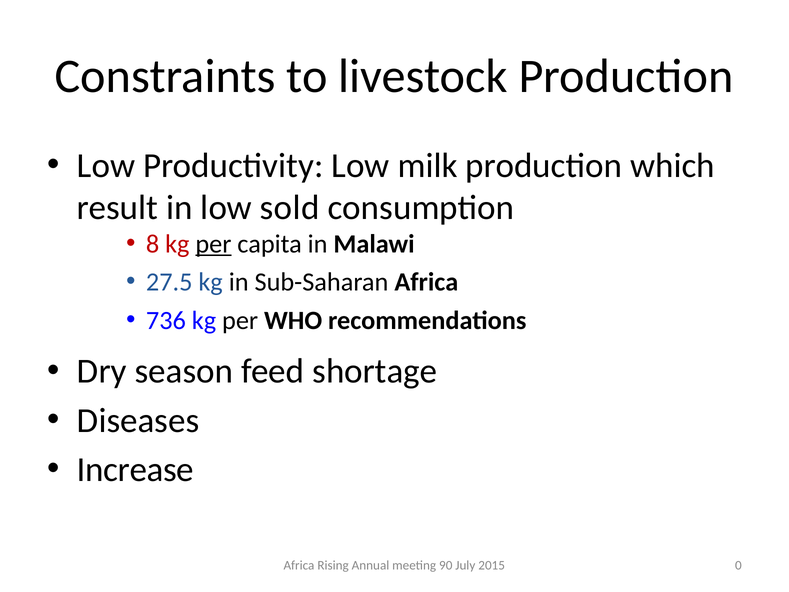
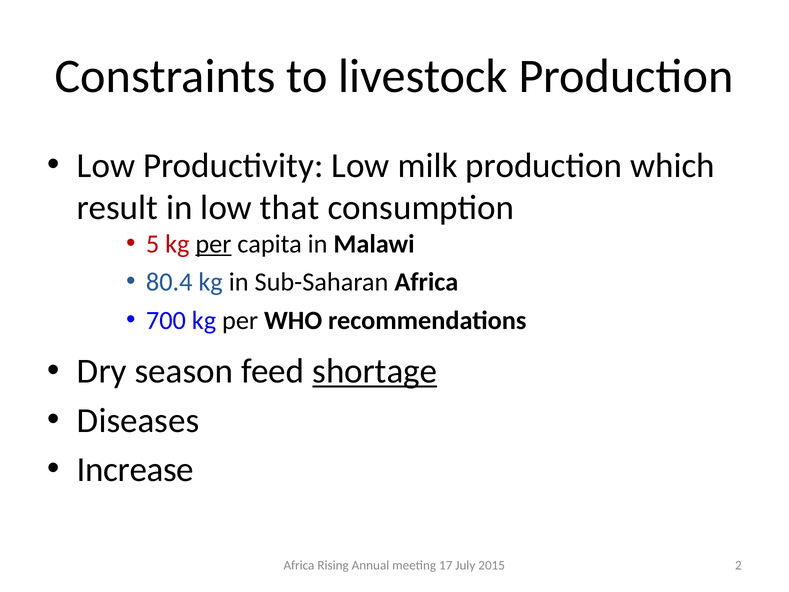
sold: sold -> that
8: 8 -> 5
27.5: 27.5 -> 80.4
736: 736 -> 700
shortage underline: none -> present
90: 90 -> 17
0: 0 -> 2
